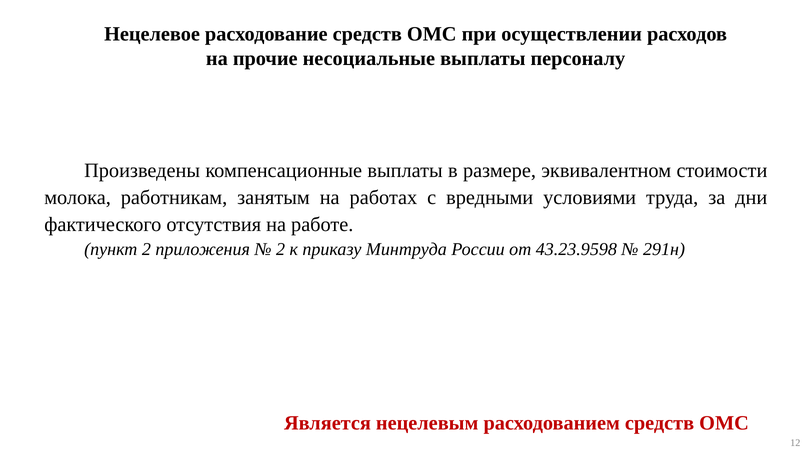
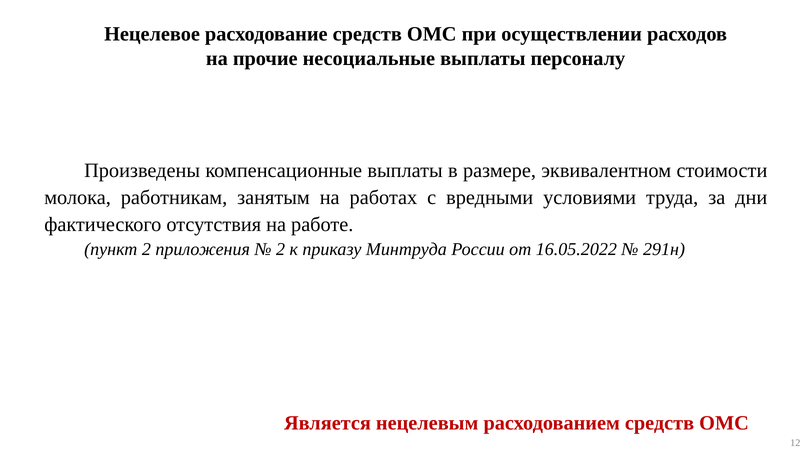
43.23.9598: 43.23.9598 -> 16.05.2022
